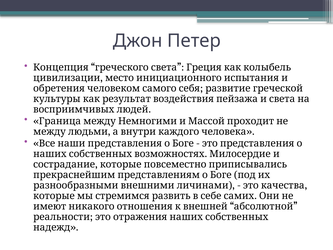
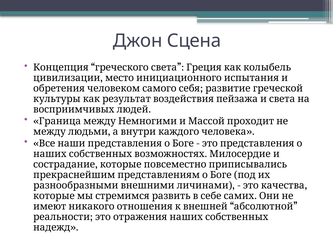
Петер: Петер -> Сцена
